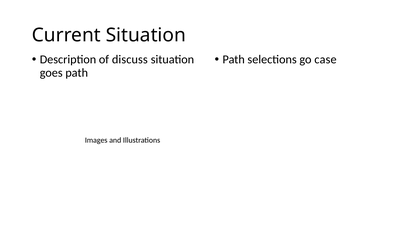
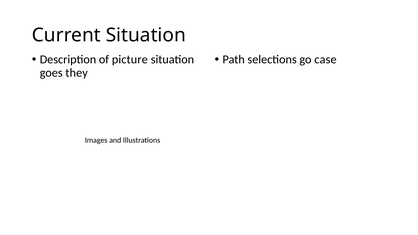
discuss: discuss -> picture
goes path: path -> they
